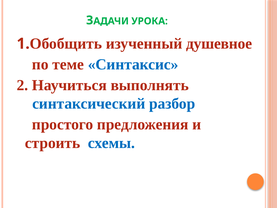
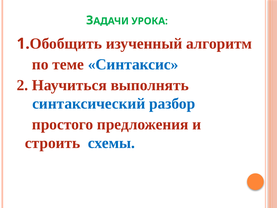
душевное: душевное -> алгоритм
